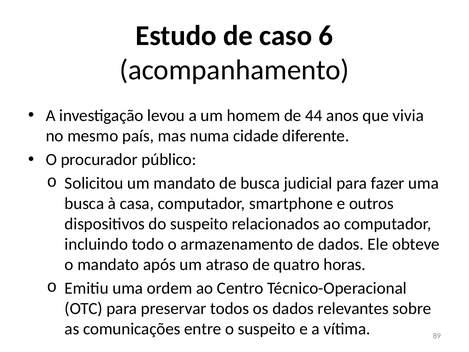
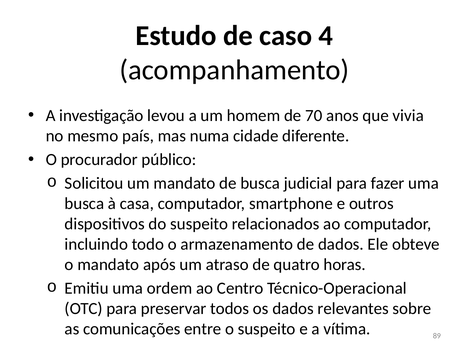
6: 6 -> 4
44: 44 -> 70
